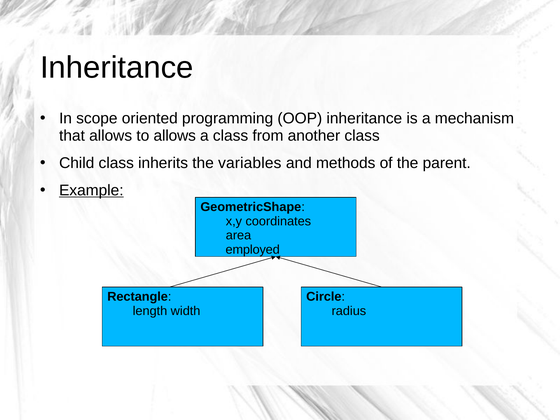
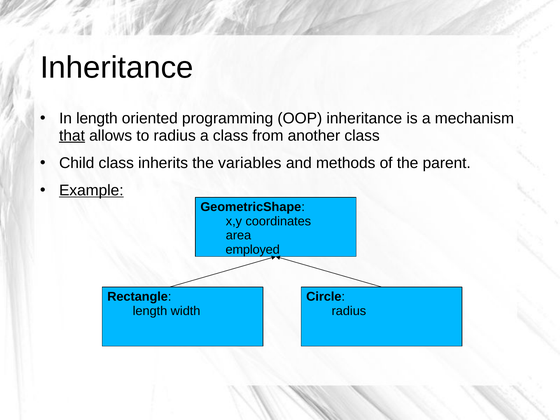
In scope: scope -> length
that underline: none -> present
to allows: allows -> radius
